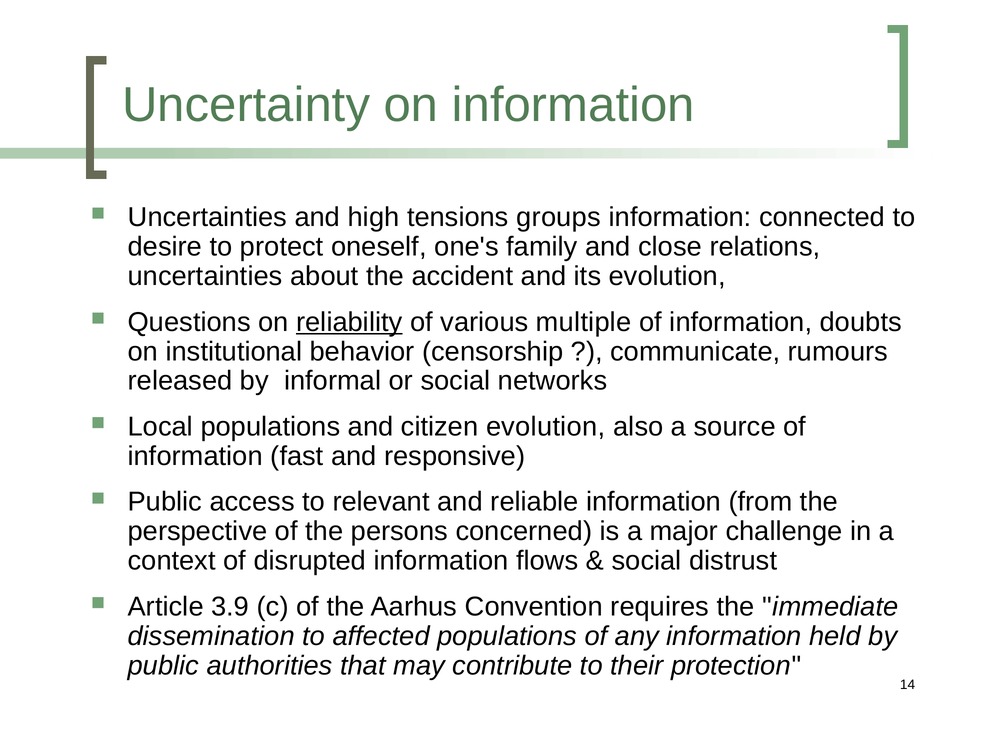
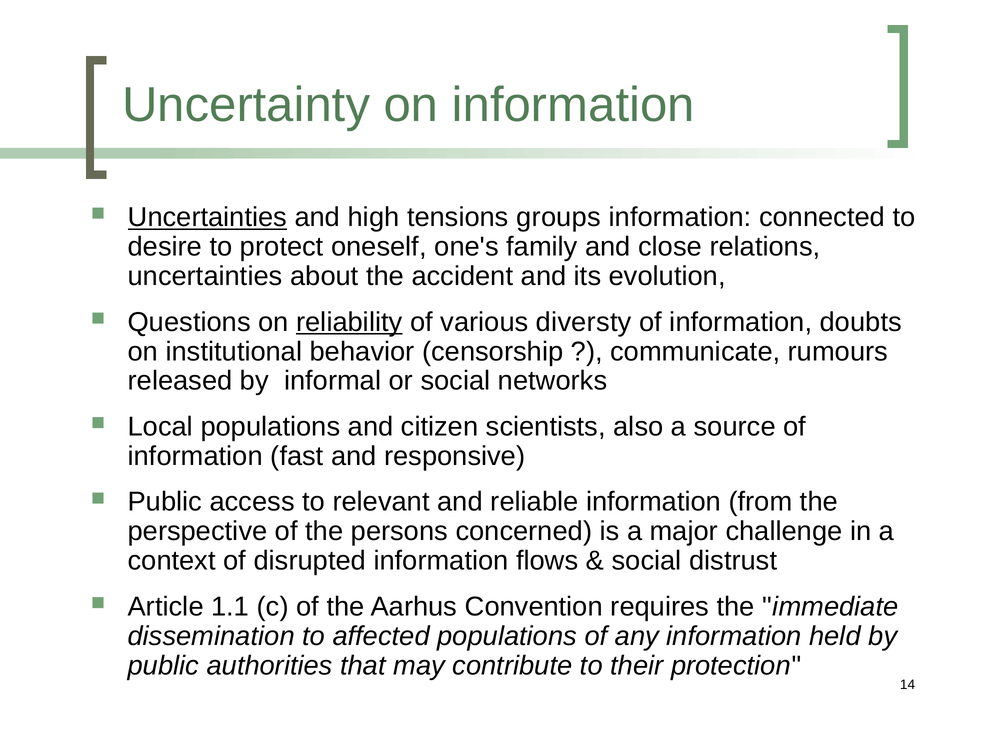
Uncertainties at (207, 218) underline: none -> present
multiple: multiple -> diversty
citizen evolution: evolution -> scientists
3.9: 3.9 -> 1.1
